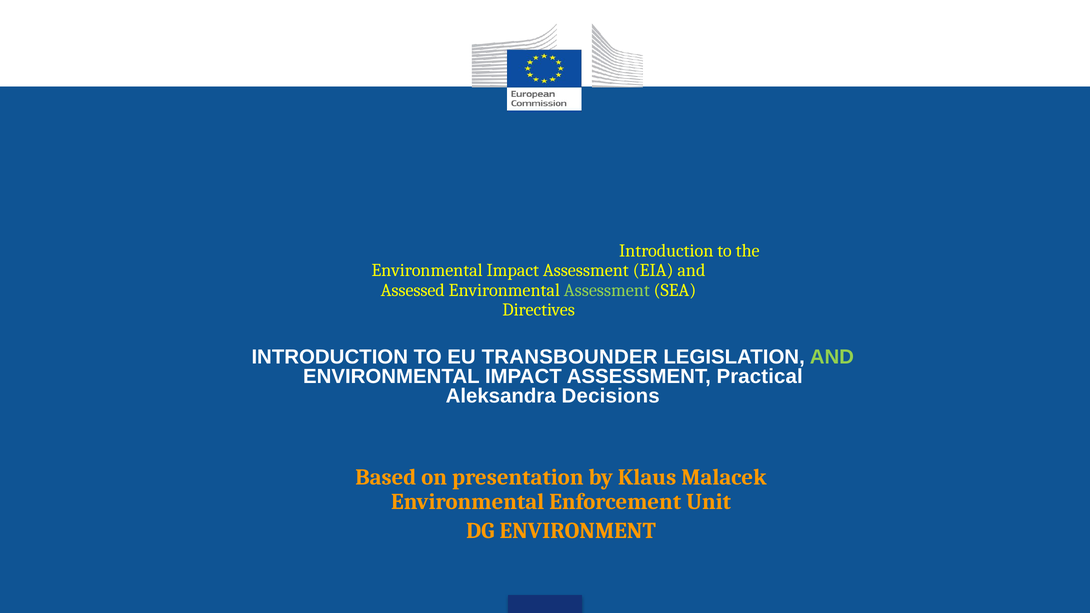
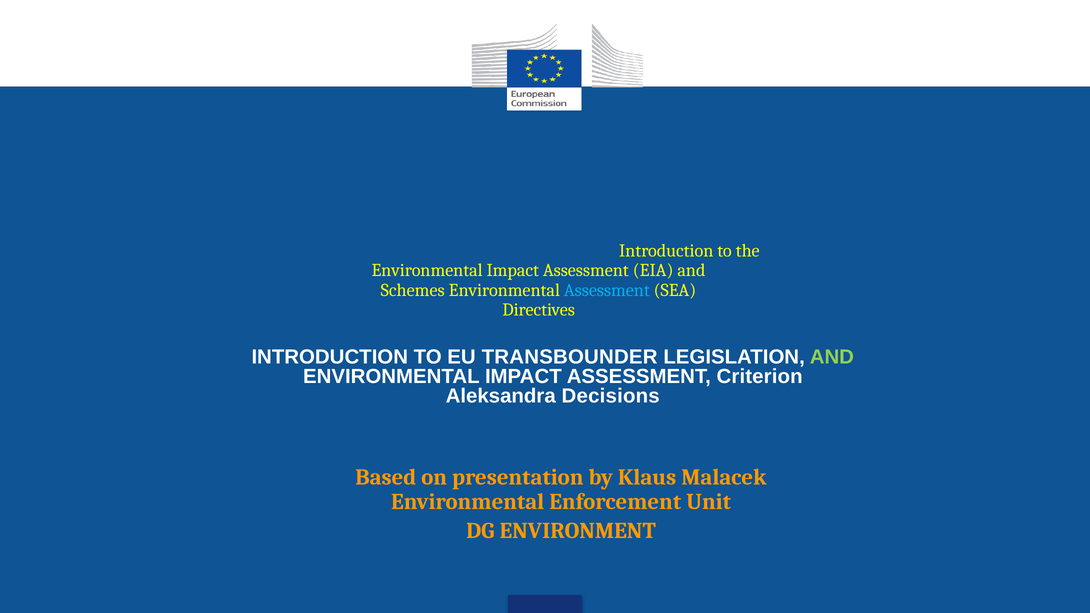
Assessed: Assessed -> Schemes
Assessment at (607, 290) colour: light green -> light blue
Practical: Practical -> Criterion
